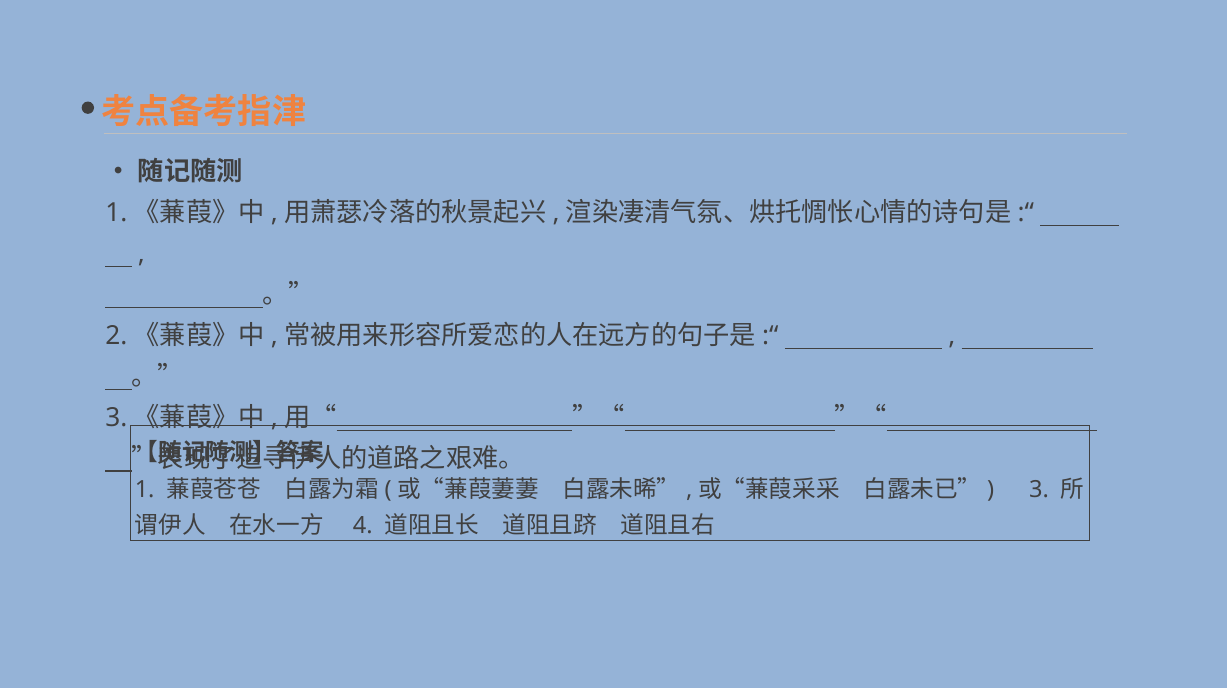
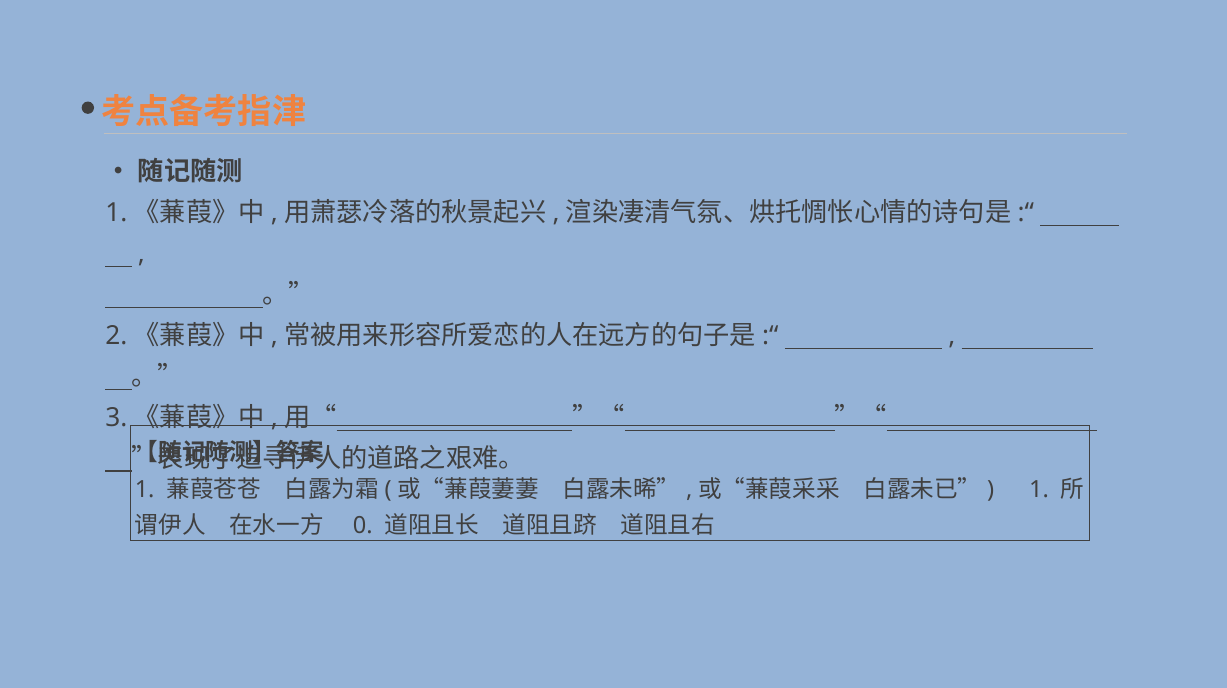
3 at (1039, 489): 3 -> 1
4: 4 -> 0
